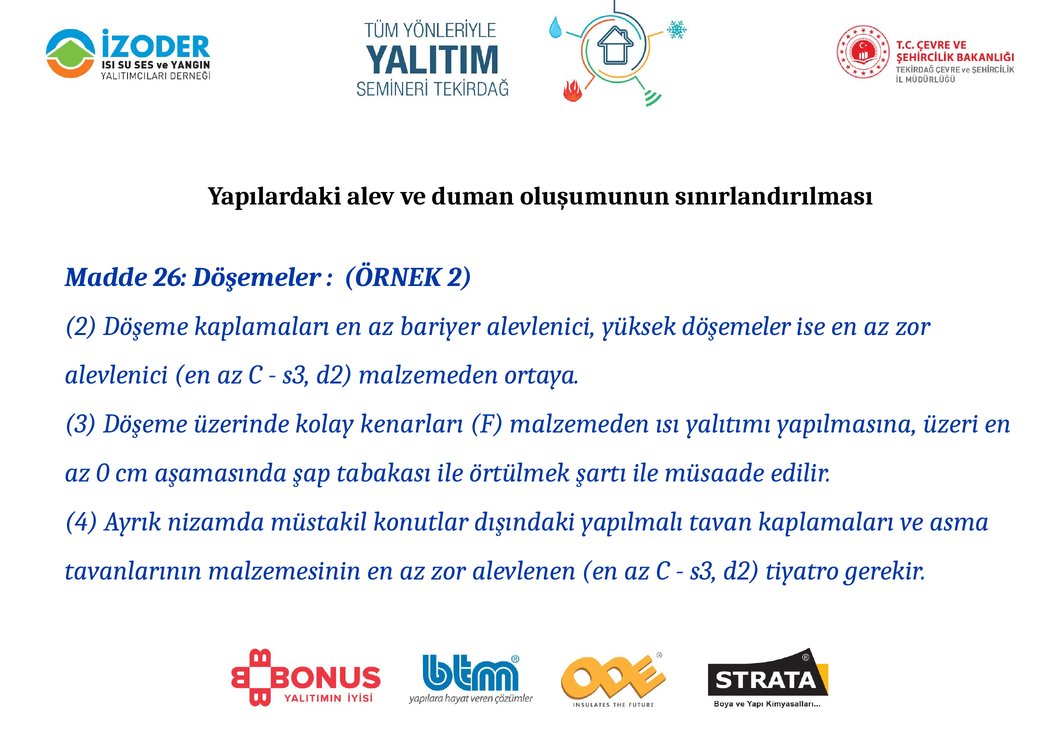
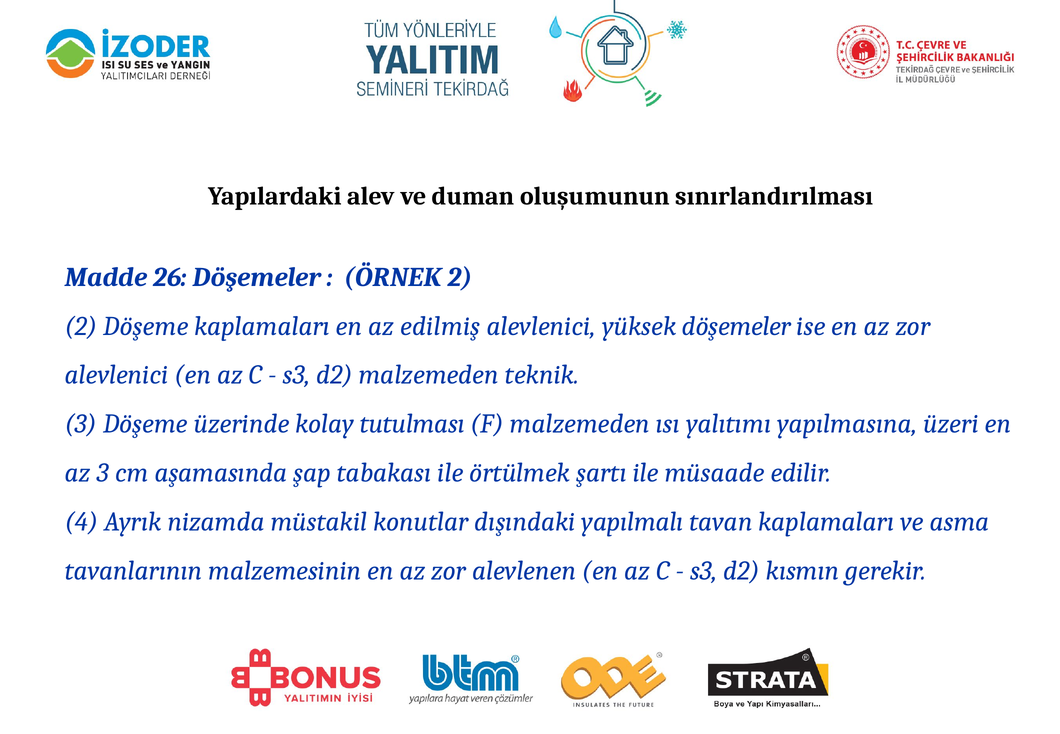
bariyer: bariyer -> edilmiş
ortaya: ortaya -> teknik
kenarları: kenarları -> tutulması
az 0: 0 -> 3
tiyatro: tiyatro -> kısmın
